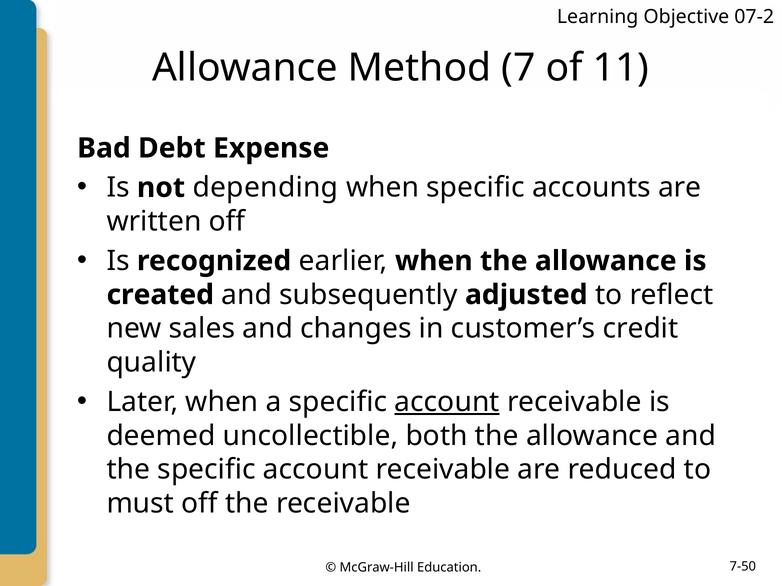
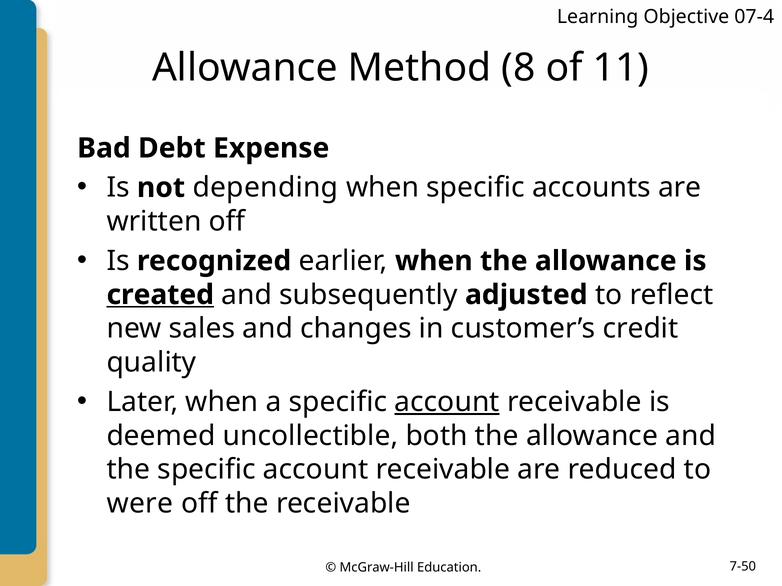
07-2: 07-2 -> 07-4
7: 7 -> 8
created underline: none -> present
must: must -> were
